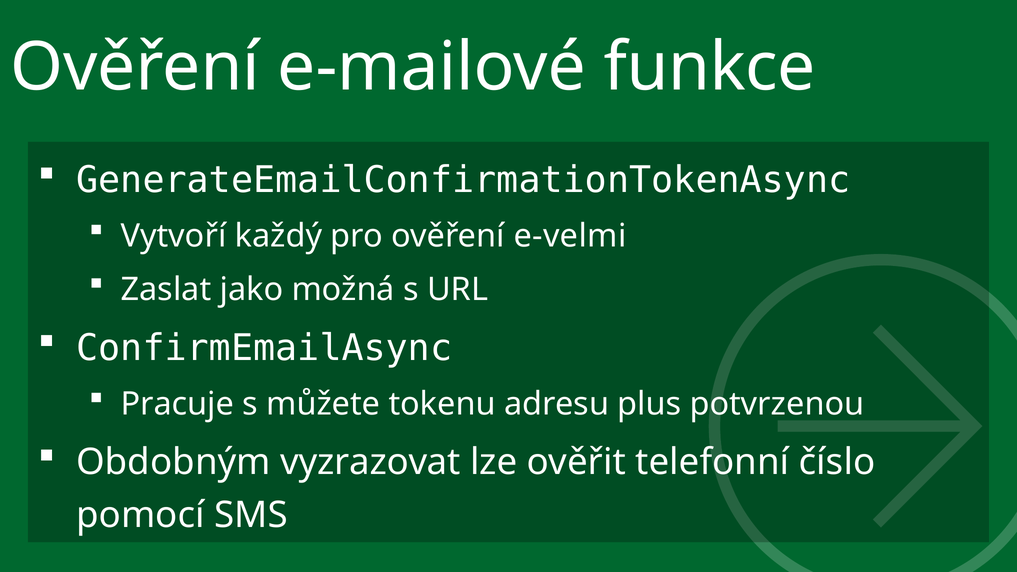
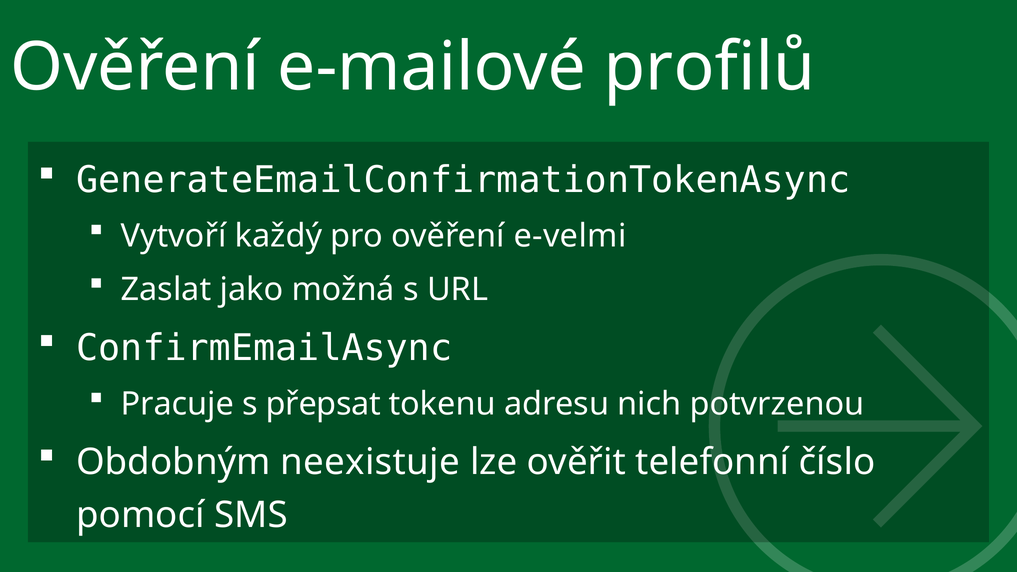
funkce: funkce -> profilů
můžete: můžete -> přepsat
plus: plus -> nich
vyzrazovat: vyzrazovat -> neexistuje
